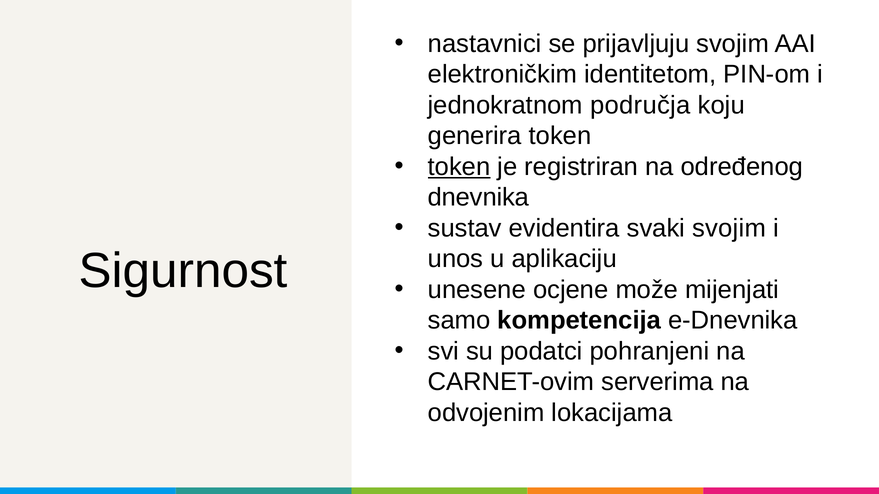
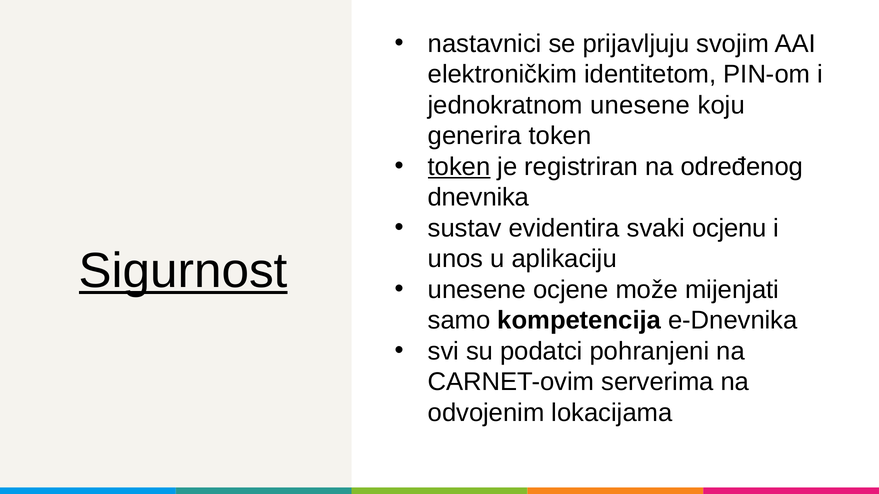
jednokratnom područja: područja -> unesene
svaki svojim: svojim -> ocjenu
Sigurnost underline: none -> present
